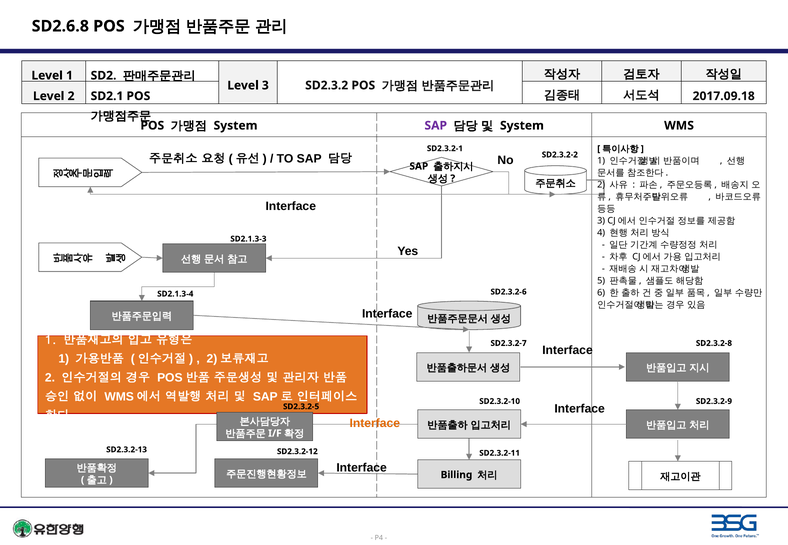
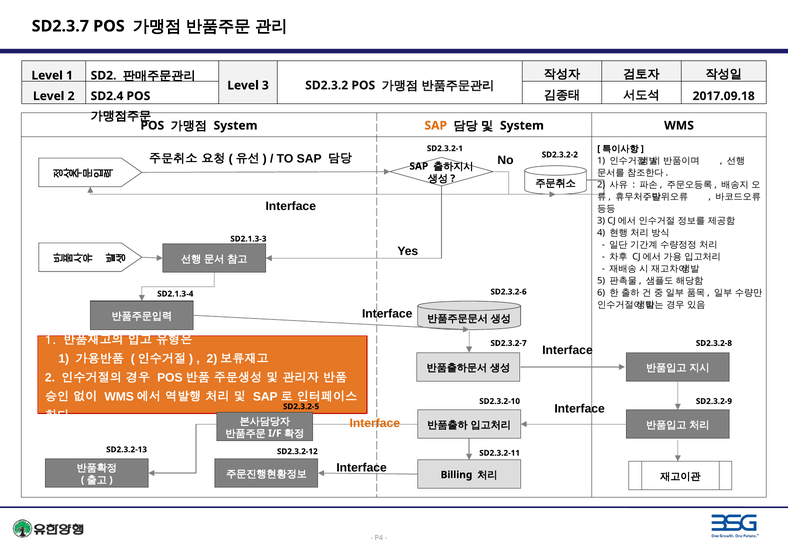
SD2.6.8: SD2.6.8 -> SD2.3.7
SD2.1: SD2.1 -> SD2.4
SAP at (436, 126) colour: purple -> orange
